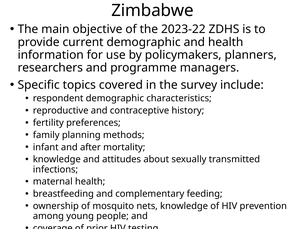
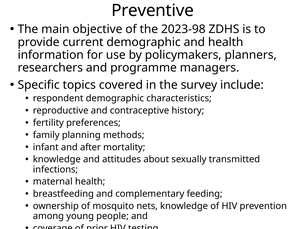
Zimbabwe: Zimbabwe -> Preventive
2023-22: 2023-22 -> 2023-98
